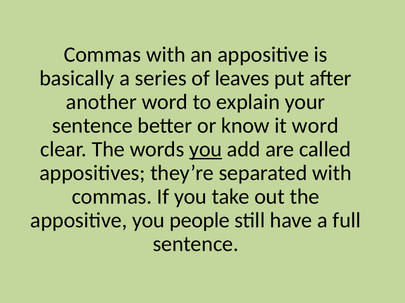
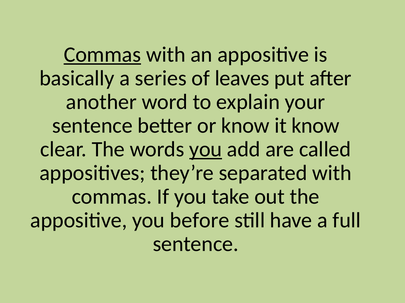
Commas at (102, 55) underline: none -> present
it word: word -> know
people: people -> before
